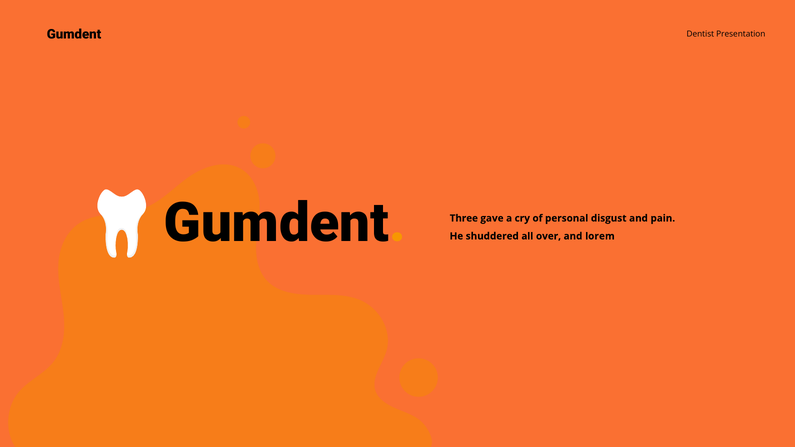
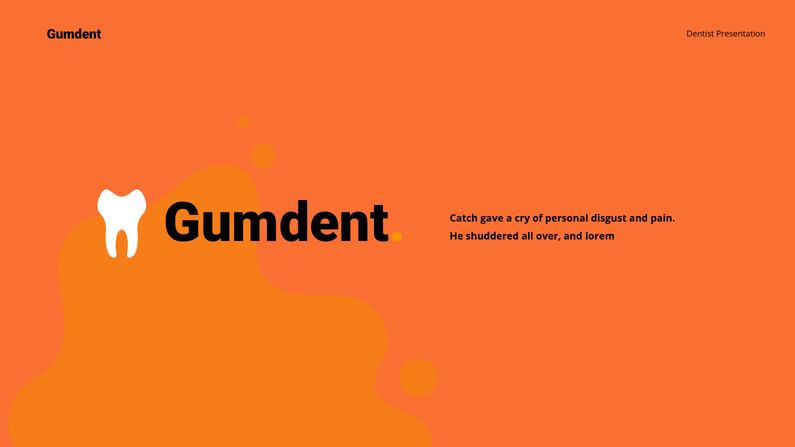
Three: Three -> Catch
